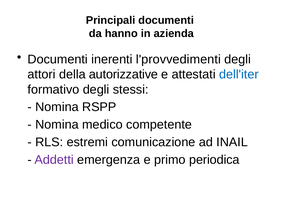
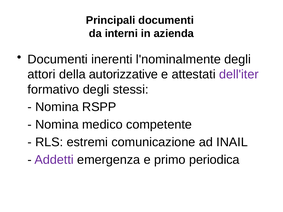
hanno: hanno -> interni
l'provvedimenti: l'provvedimenti -> l'nominalmente
dell'iter colour: blue -> purple
